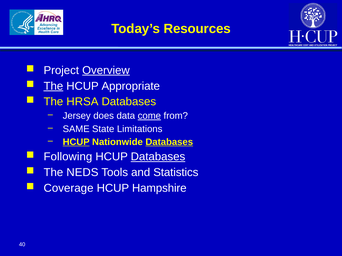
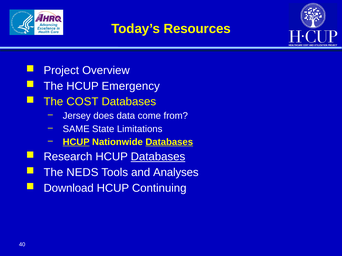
Overview underline: present -> none
The at (53, 86) underline: present -> none
Appropriate: Appropriate -> Emergency
HRSA: HRSA -> COST
come underline: present -> none
Following: Following -> Research
Statistics: Statistics -> Analyses
Coverage: Coverage -> Download
Hampshire: Hampshire -> Continuing
